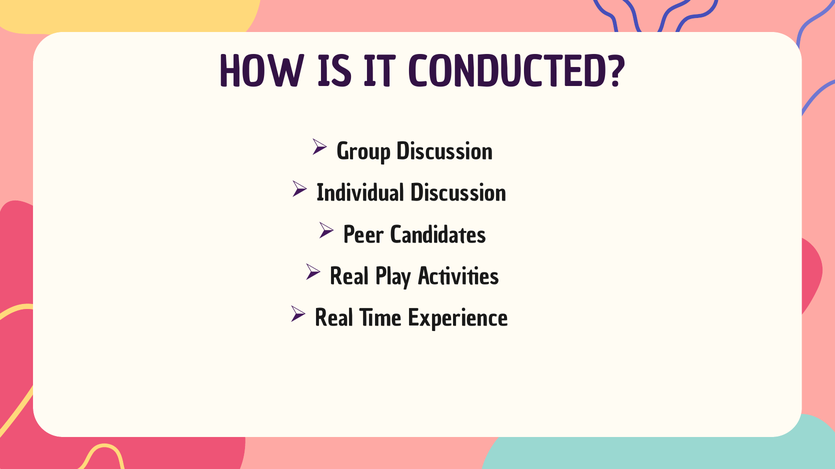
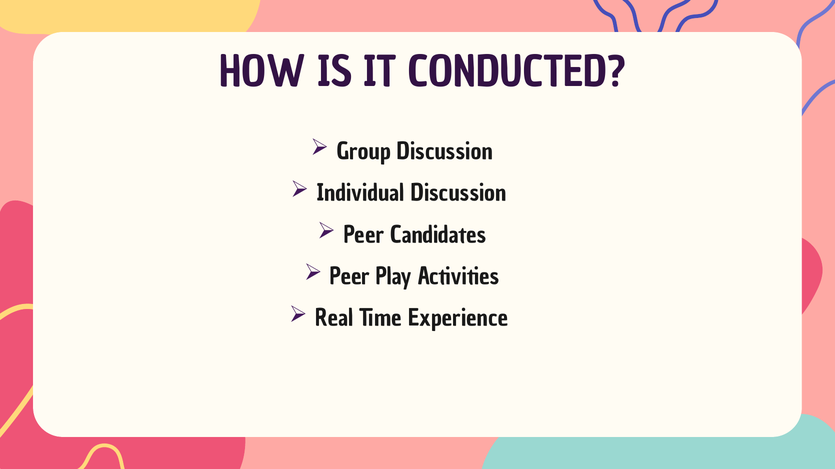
Real at (350, 277): Real -> Peer
